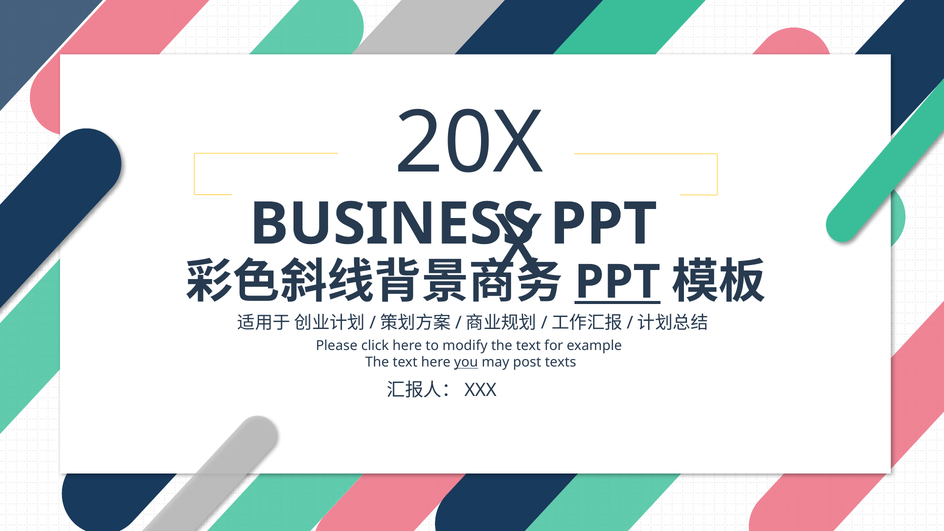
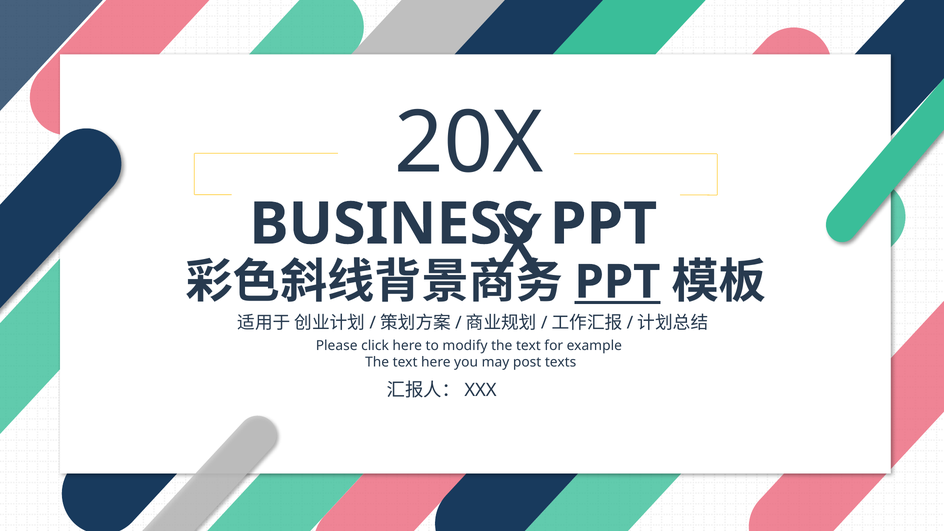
you underline: present -> none
